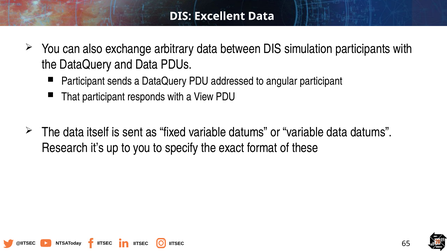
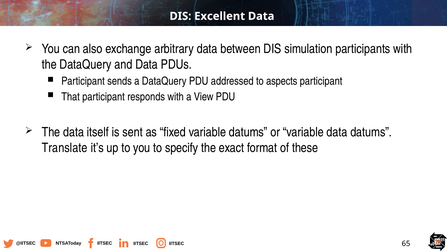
angular: angular -> aspects
Research: Research -> Translate
